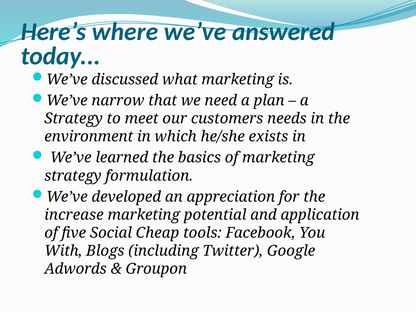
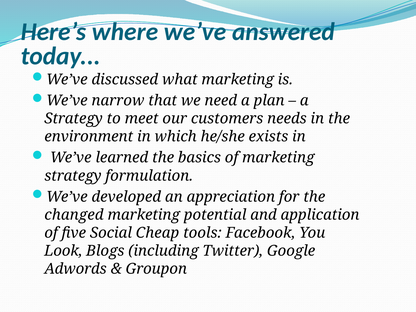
increase: increase -> changed
With: With -> Look
